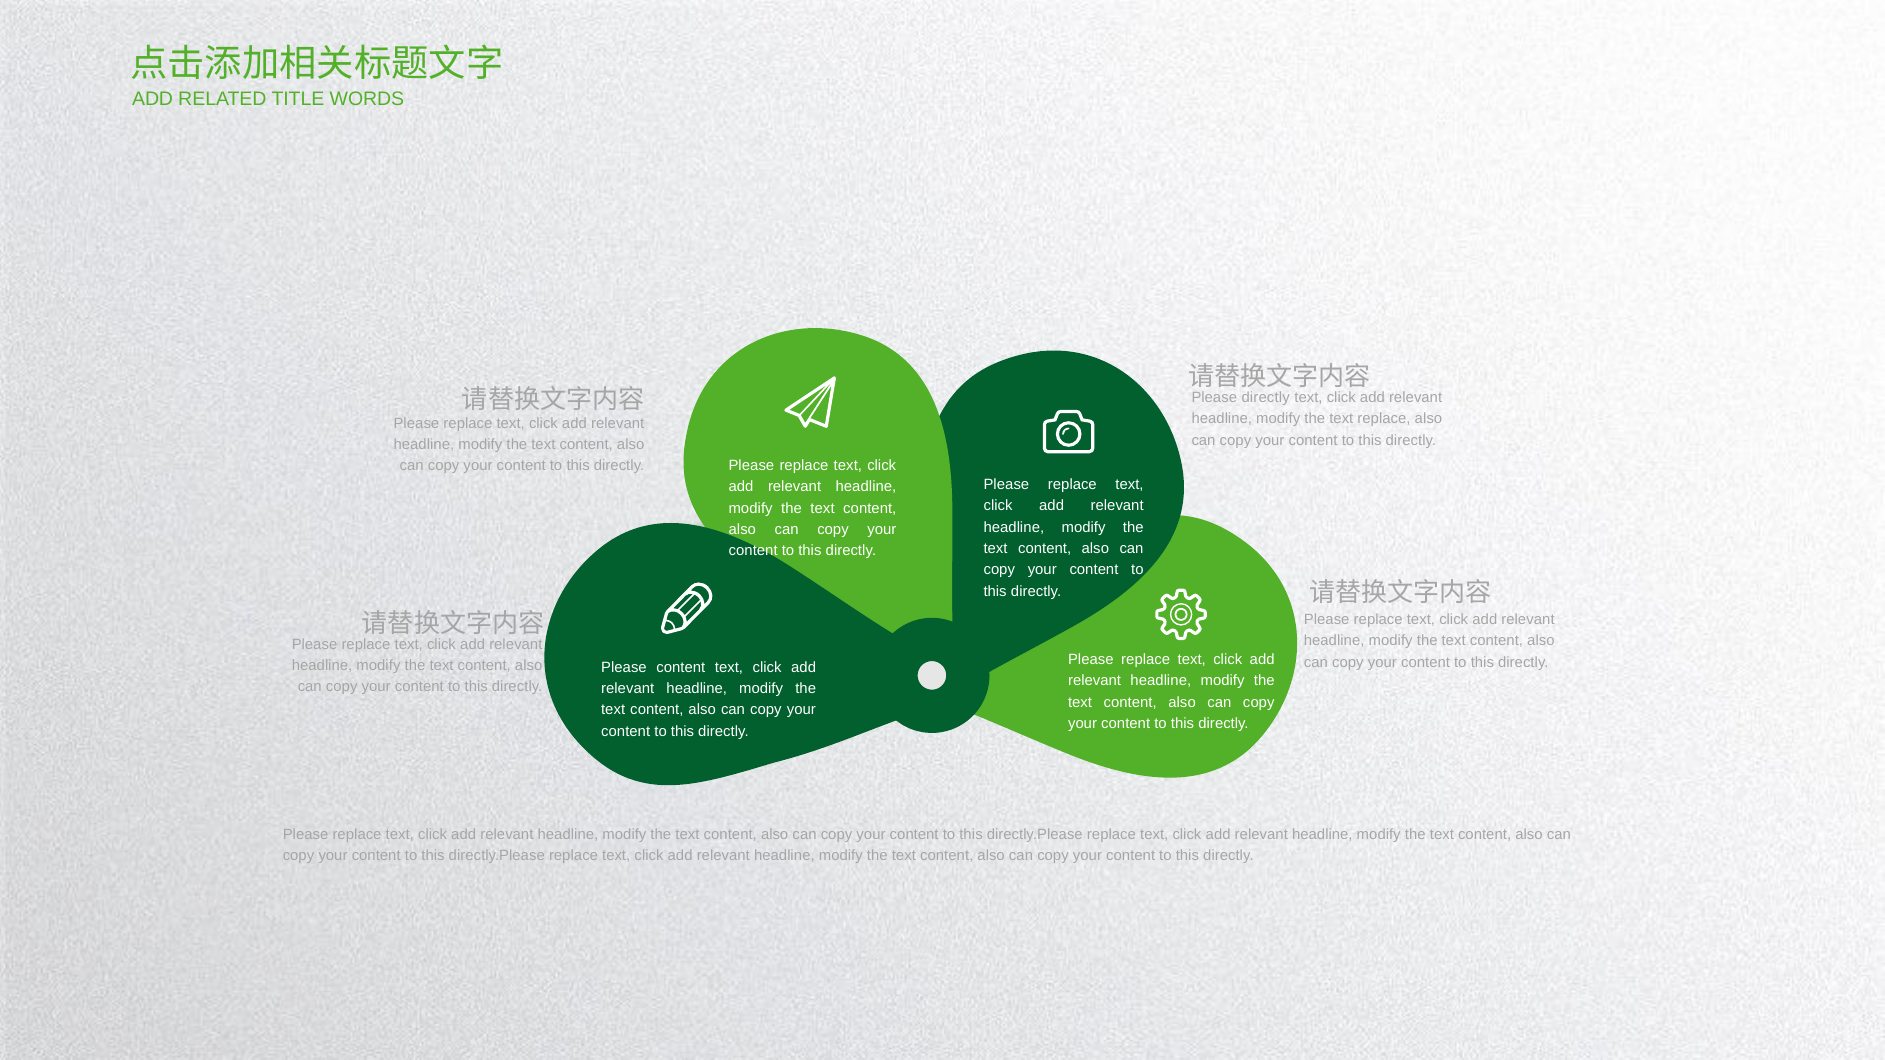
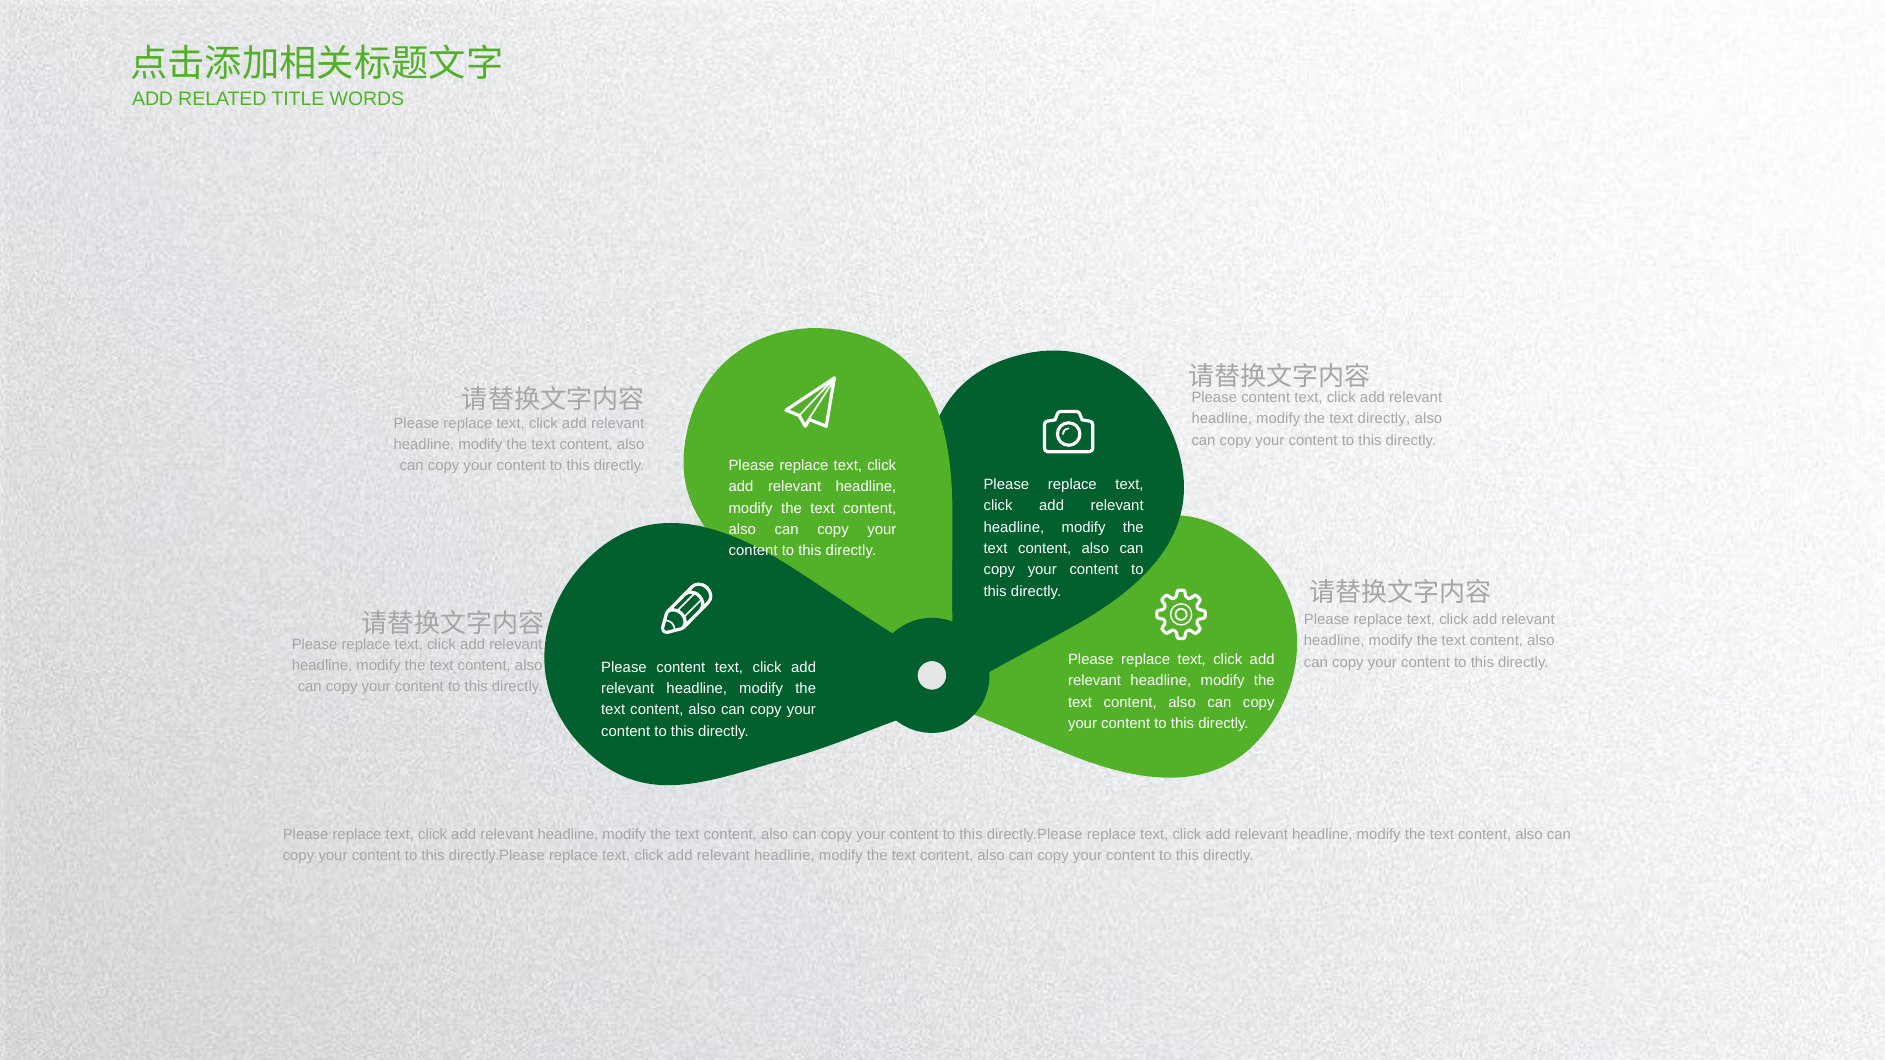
directly at (1266, 398): directly -> content
text replace: replace -> directly
